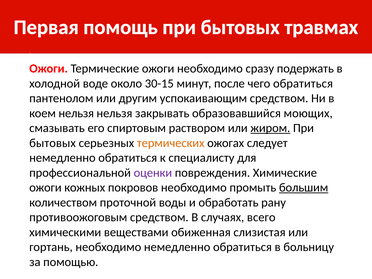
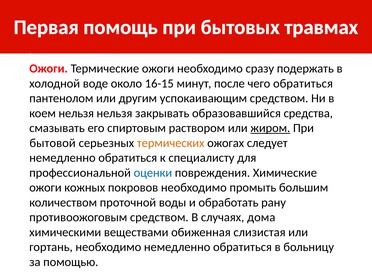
30-15: 30-15 -> 16-15
моющих: моющих -> средства
бытовых at (53, 143): бытовых -> бытовой
оценки colour: purple -> blue
большим underline: present -> none
всего: всего -> дома
